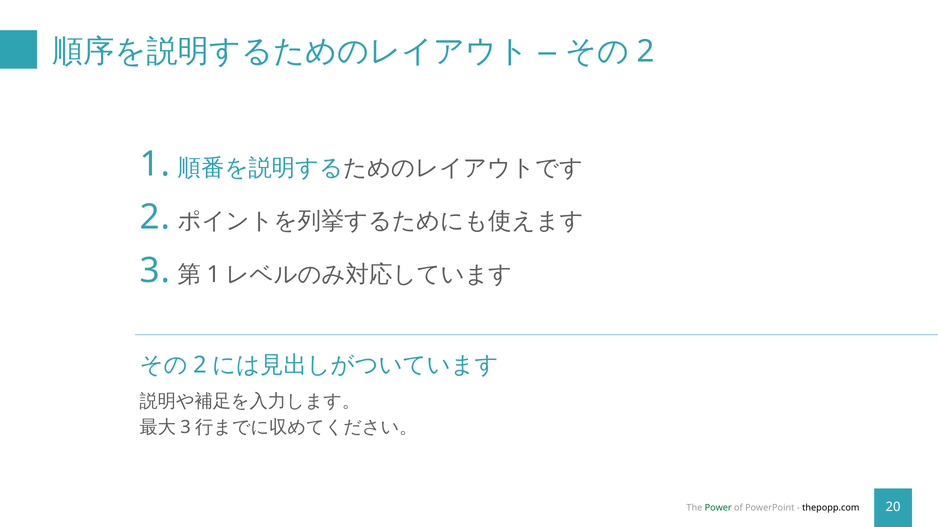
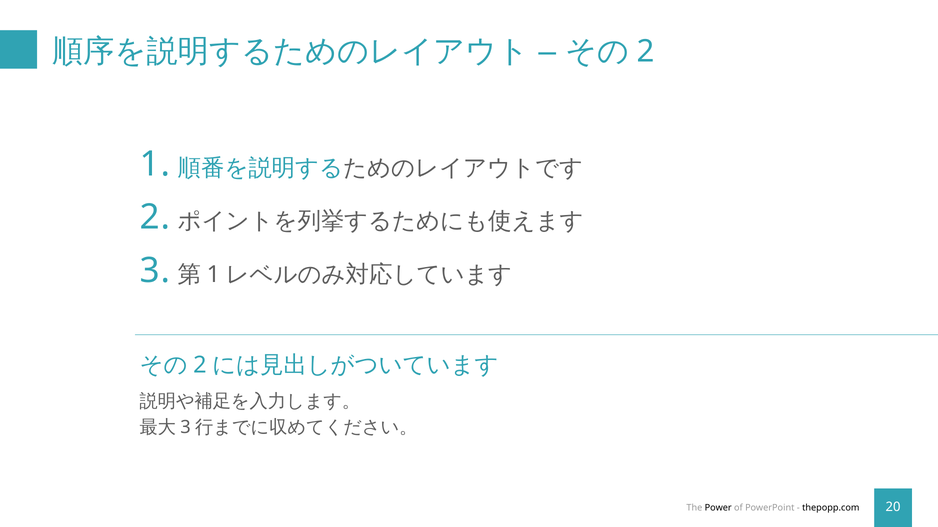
Power colour: green -> black
